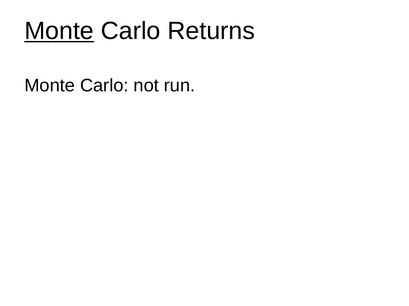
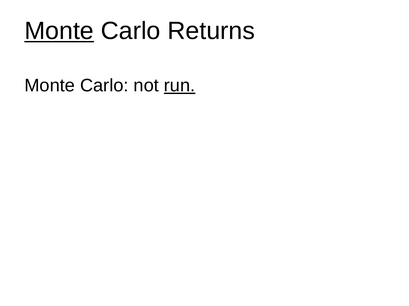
run underline: none -> present
